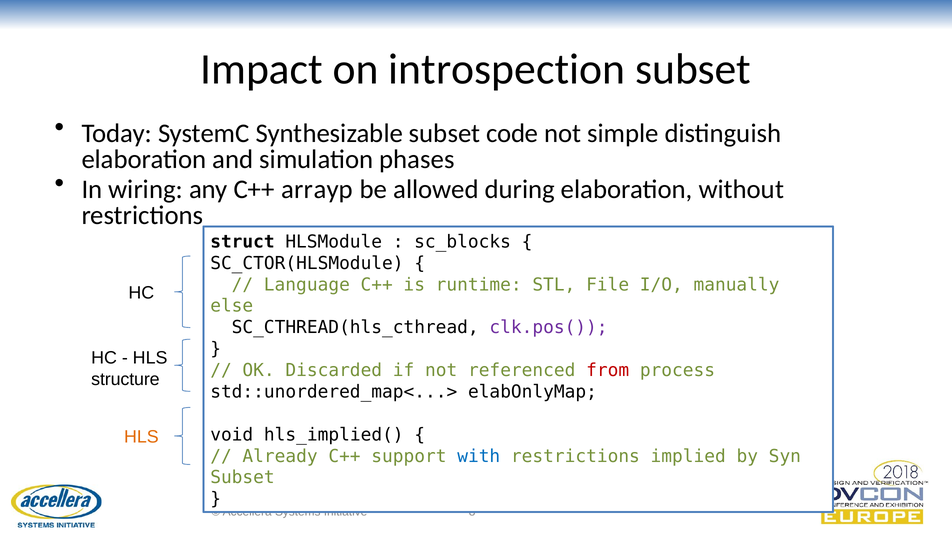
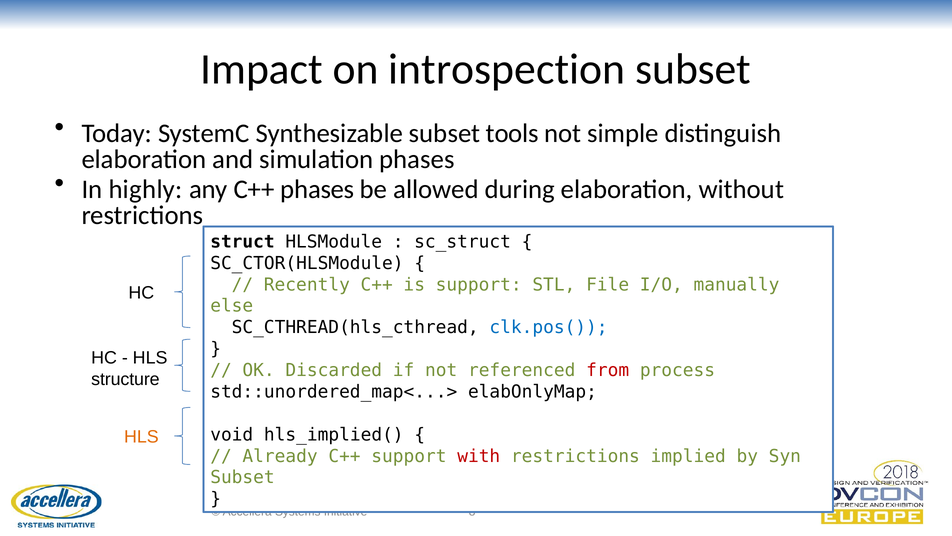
code: code -> tools
wiring: wiring -> highly
C++ arrayp: arrayp -> phases
sc_blocks: sc_blocks -> sc_struct
Language: Language -> Recently
is runtime: runtime -> support
clk.pos( colour: purple -> blue
with colour: blue -> red
